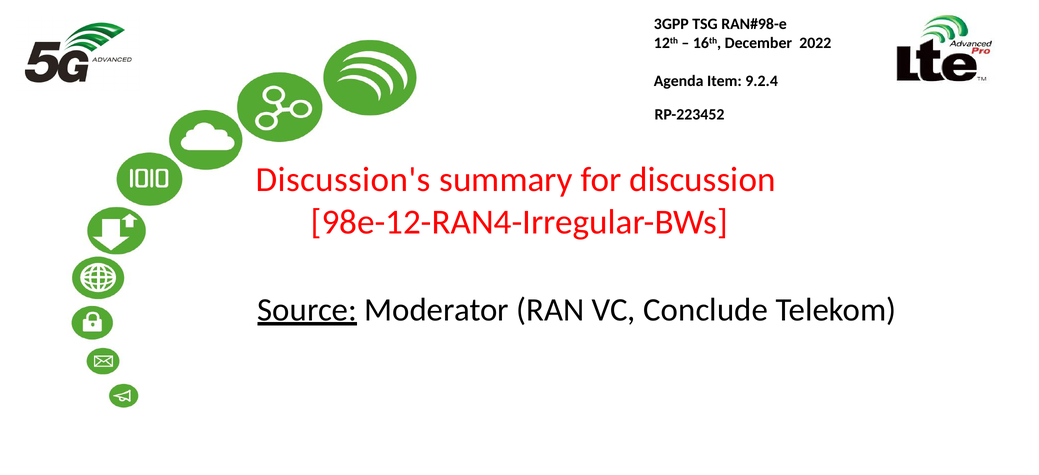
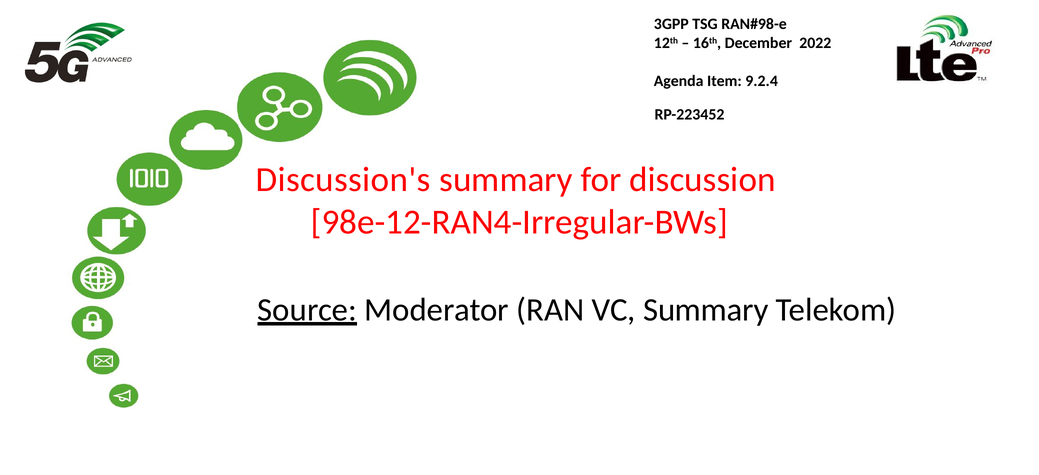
VC Conclude: Conclude -> Summary
